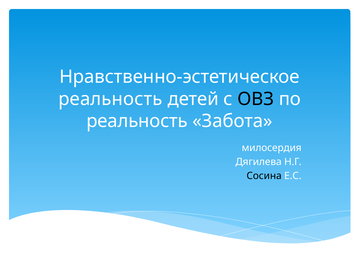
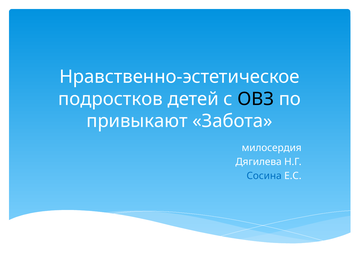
реальность at (110, 99): реальность -> подростков
реальность at (137, 121): реальность -> привыкают
Сосина colour: black -> blue
